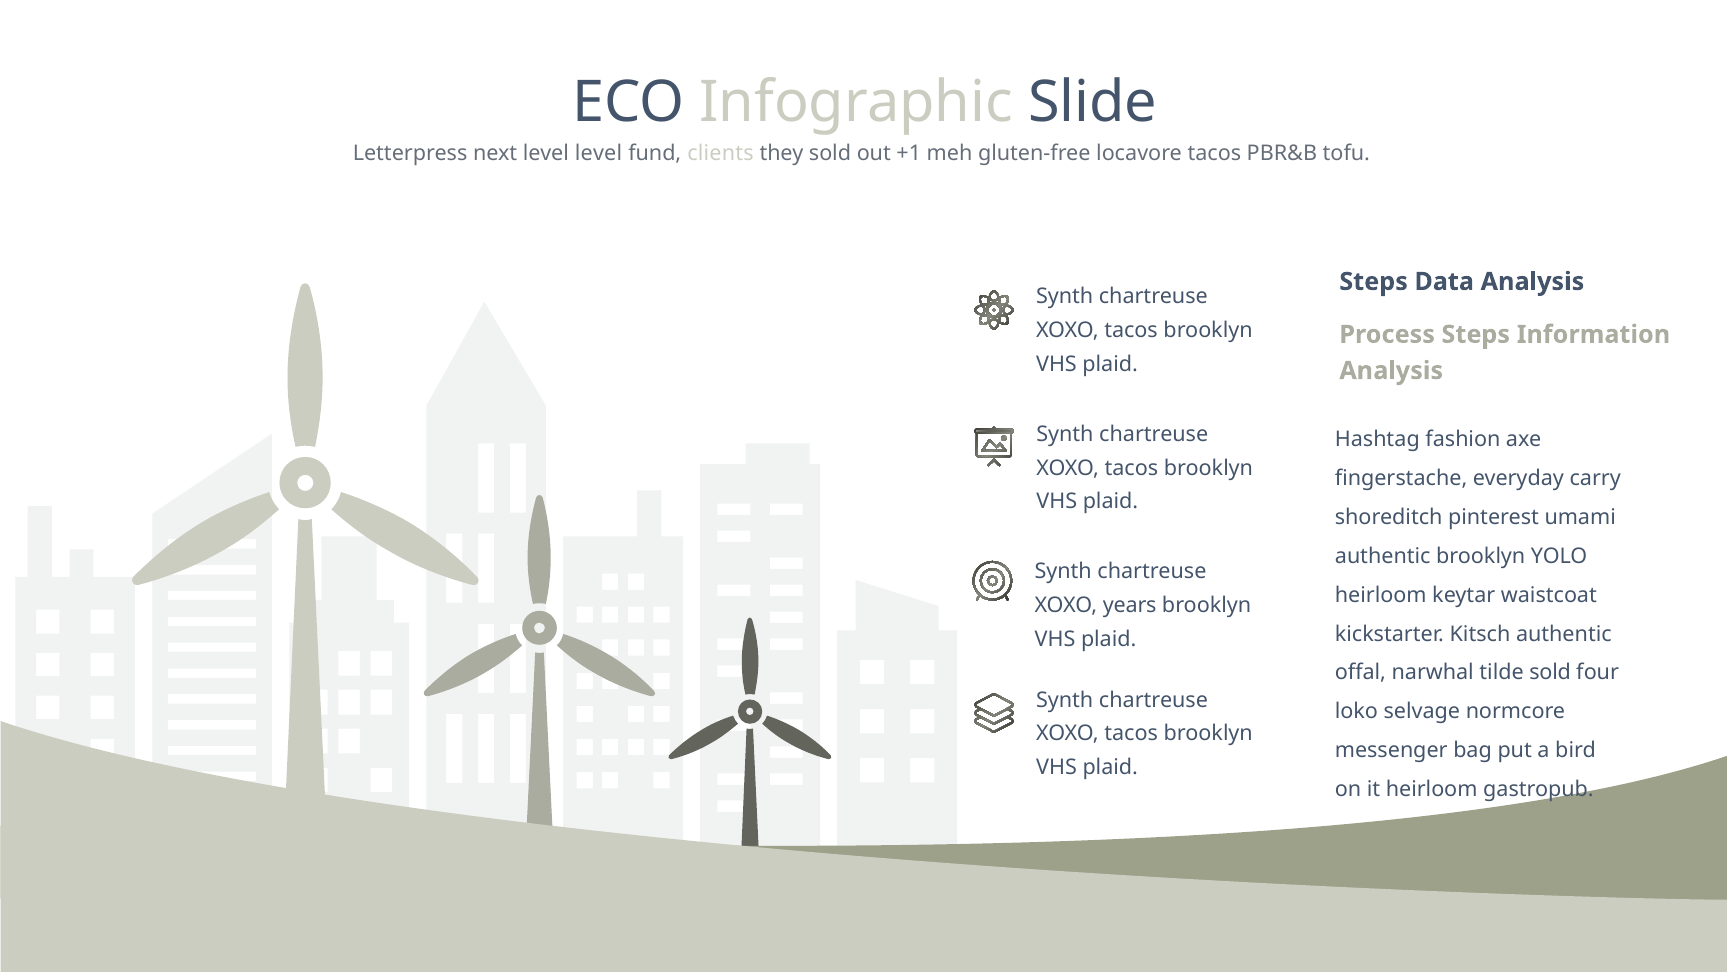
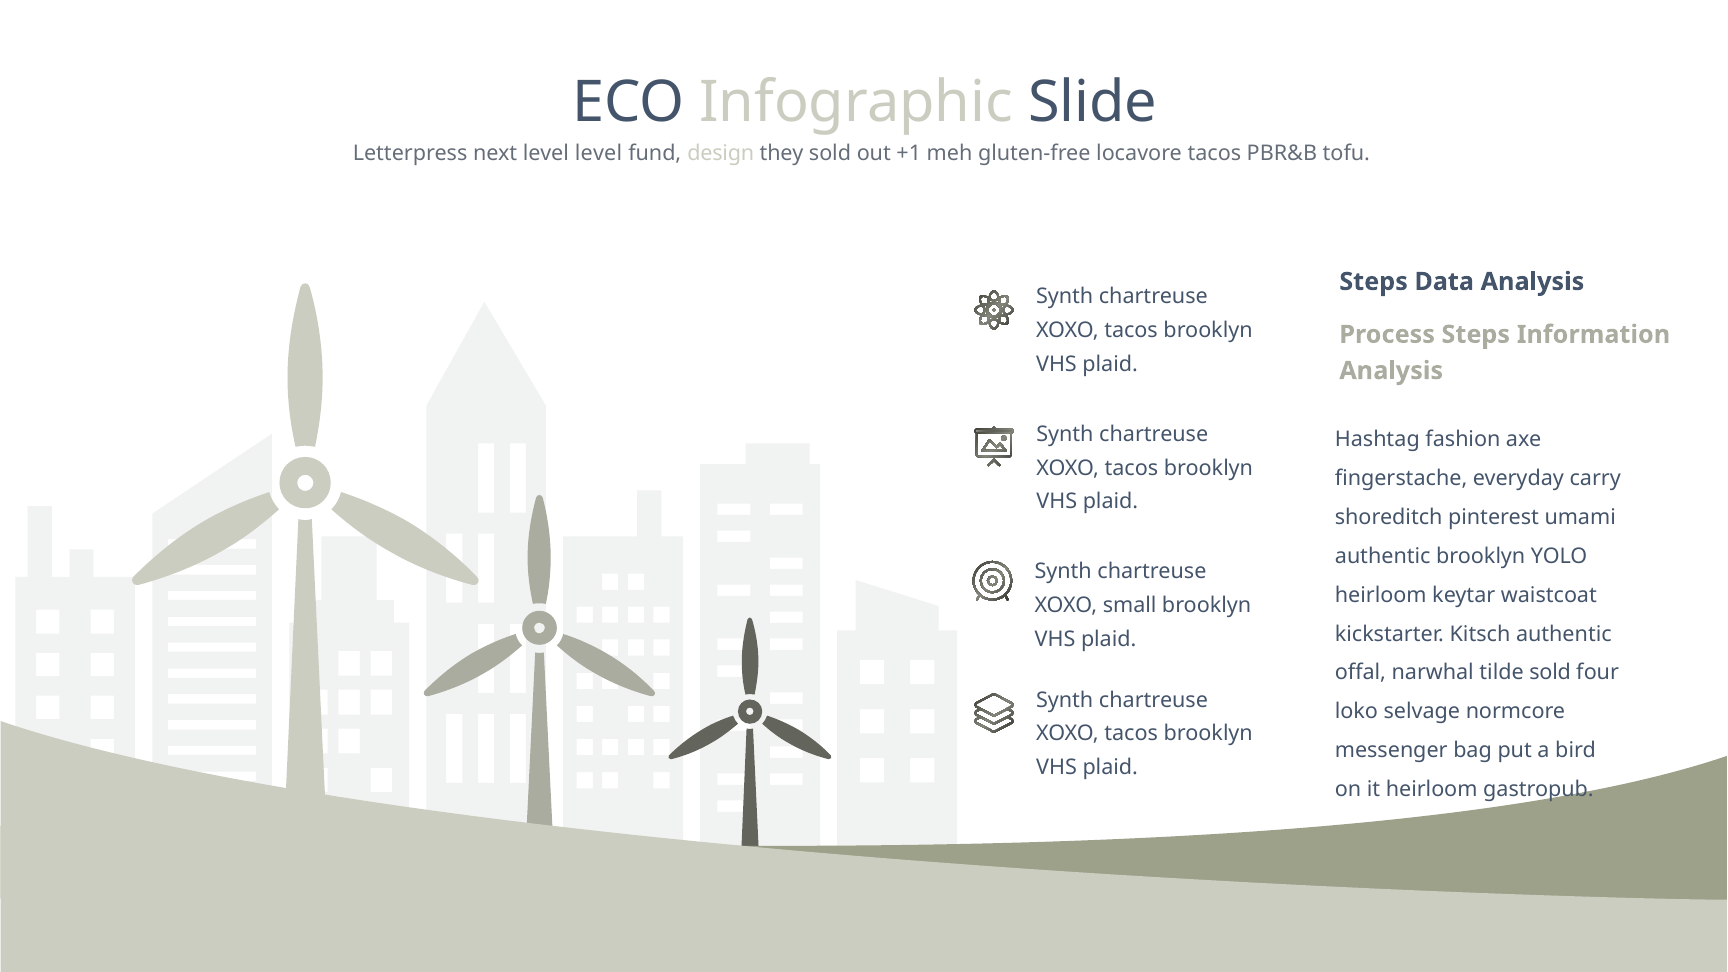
clients: clients -> design
years: years -> small
